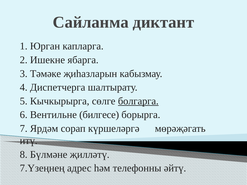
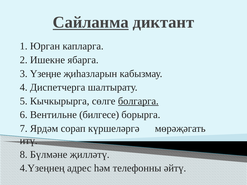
Сайланма underline: none -> present
Тәмәке: Тәмәке -> Үзеңне
7.Үзеңнең: 7.Үзеңнең -> 4.Үзеңнең
